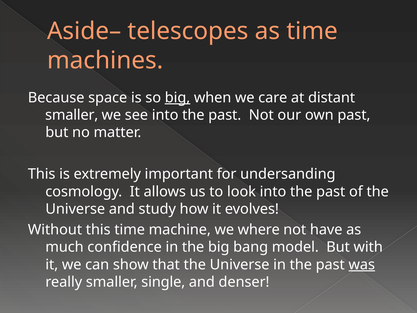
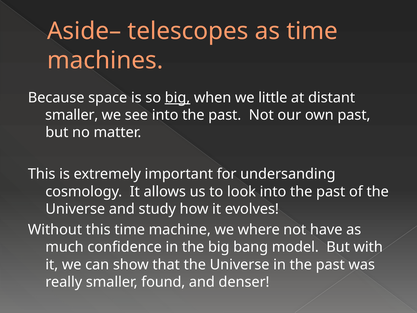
care: care -> little
was underline: present -> none
single: single -> found
